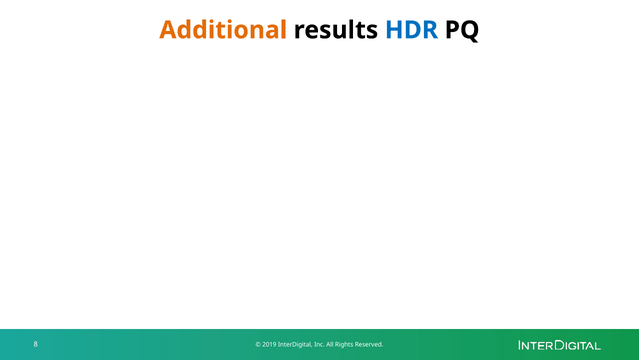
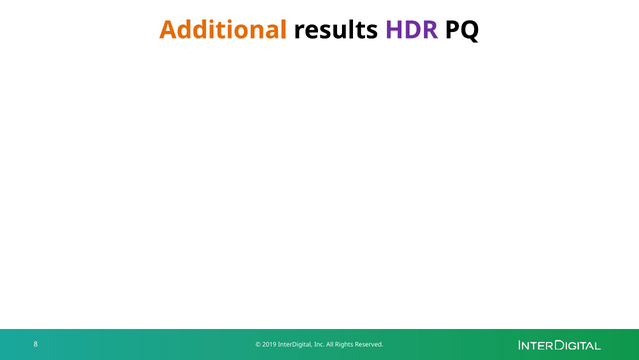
HDR colour: blue -> purple
